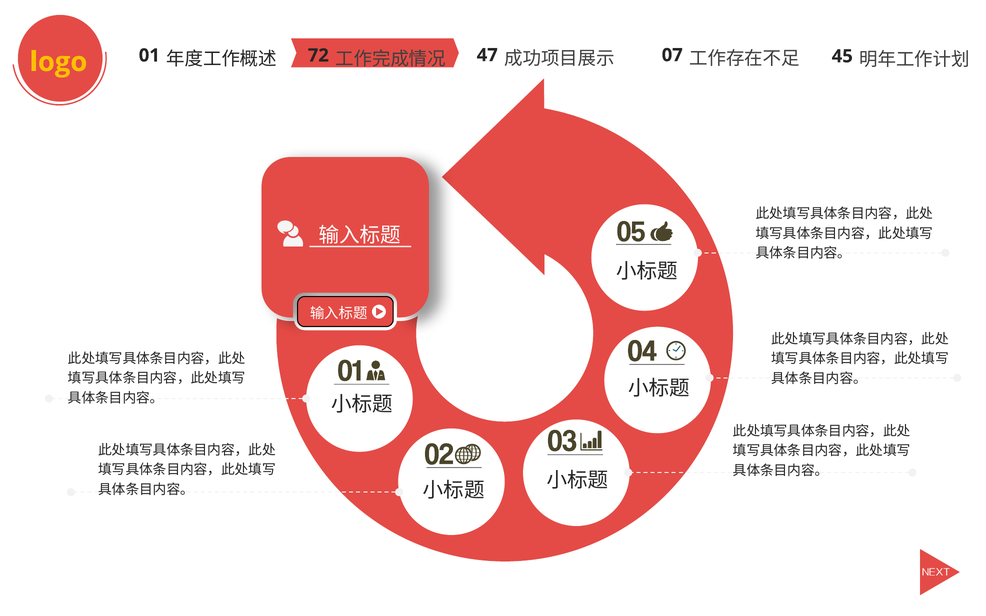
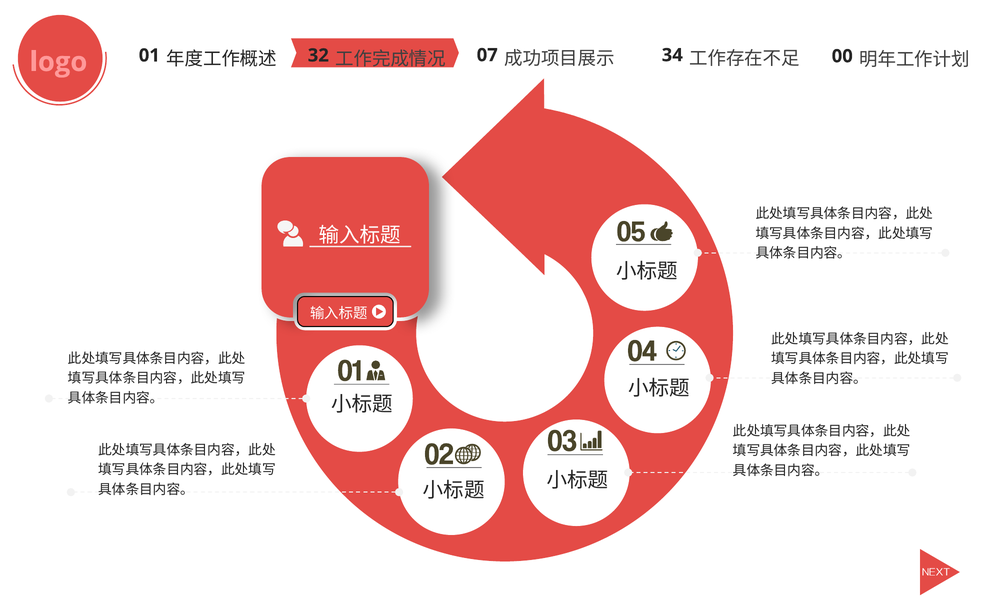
logo colour: yellow -> pink
72: 72 -> 32
47: 47 -> 07
07: 07 -> 34
45: 45 -> 00
